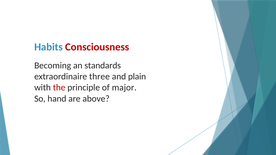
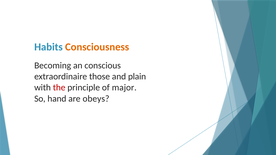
Consciousness colour: red -> orange
standards: standards -> conscious
three: three -> those
above: above -> obeys
